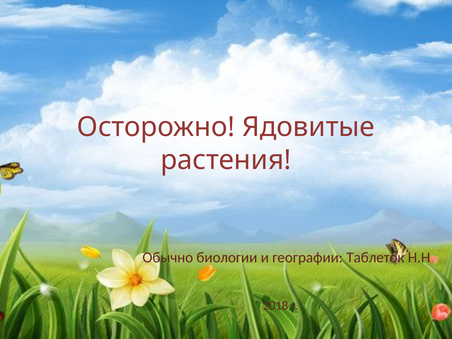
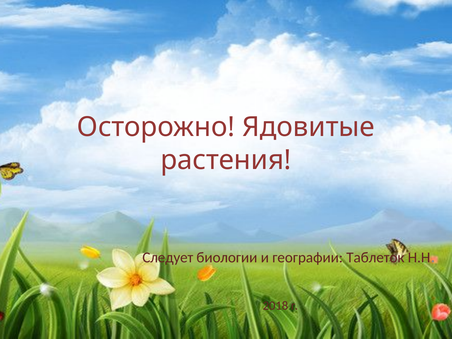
Обычно: Обычно -> Следует
